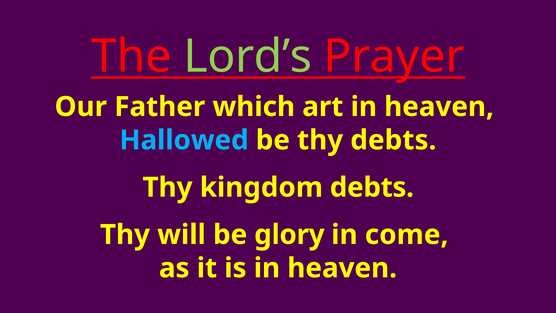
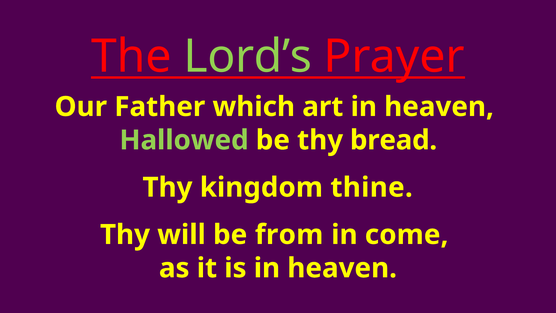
Hallowed colour: light blue -> light green
thy debts: debts -> bread
kingdom debts: debts -> thine
glory: glory -> from
